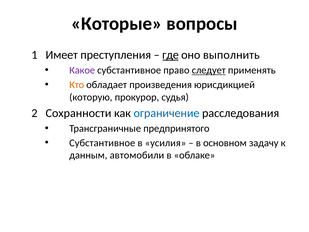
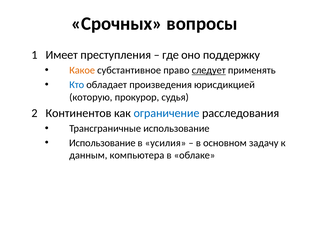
Которые: Которые -> Срочных
где underline: present -> none
выполнить: выполнить -> поддержку
Какое colour: purple -> orange
Кто colour: orange -> blue
Сохранности: Сохранности -> Континентов
Трансграничные предпринятого: предпринятого -> использование
Субстантивное at (102, 143): Субстантивное -> Использование
автомобили: автомобили -> компьютера
